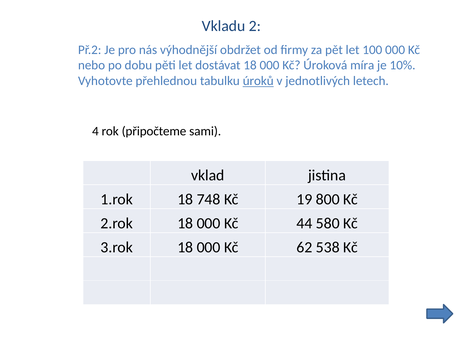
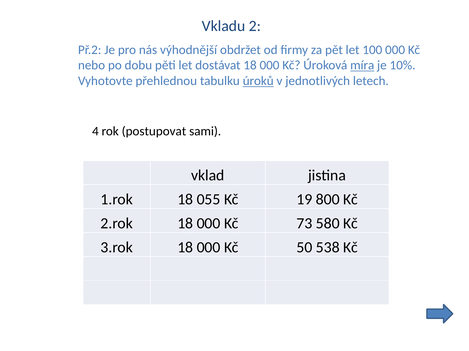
míra underline: none -> present
připočteme: připočteme -> postupovat
748: 748 -> 055
44: 44 -> 73
62: 62 -> 50
